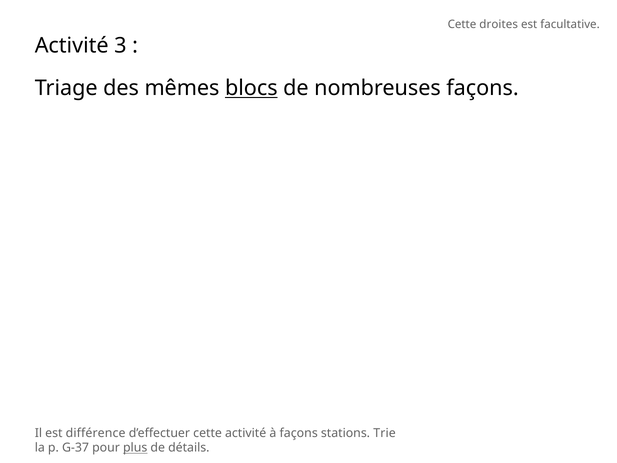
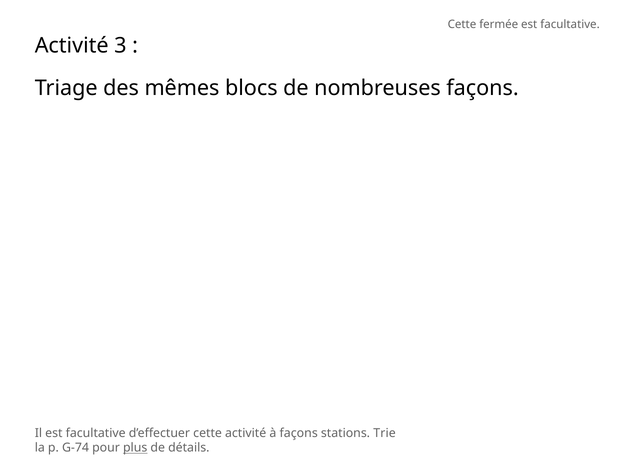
droites: droites -> fermée
blocs underline: present -> none
Il est différence: différence -> facultative
G-37: G-37 -> G-74
